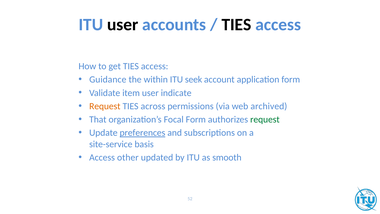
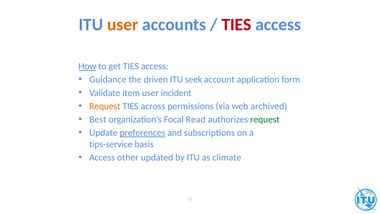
user at (123, 25) colour: black -> orange
TIES at (236, 25) colour: black -> red
How underline: none -> present
within: within -> driven
indicate: indicate -> incident
That: That -> Best
Focal Form: Form -> Read
site-service: site-service -> tips-service
smooth: smooth -> climate
